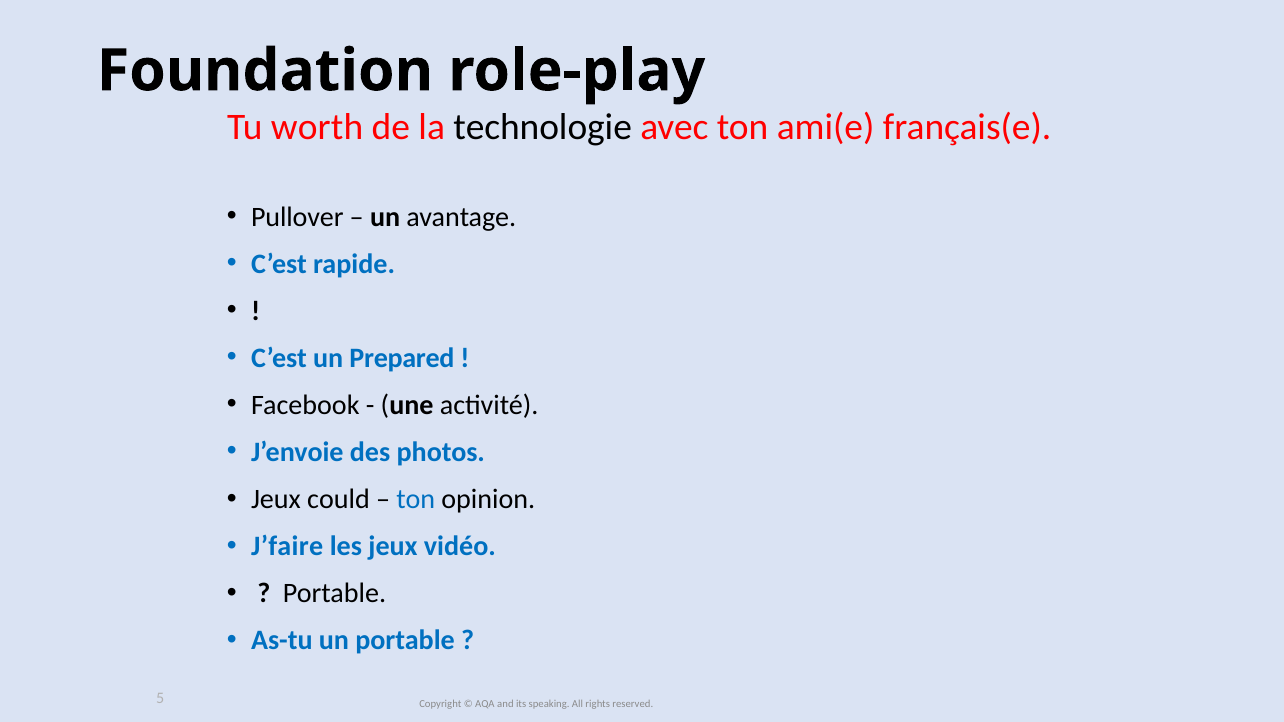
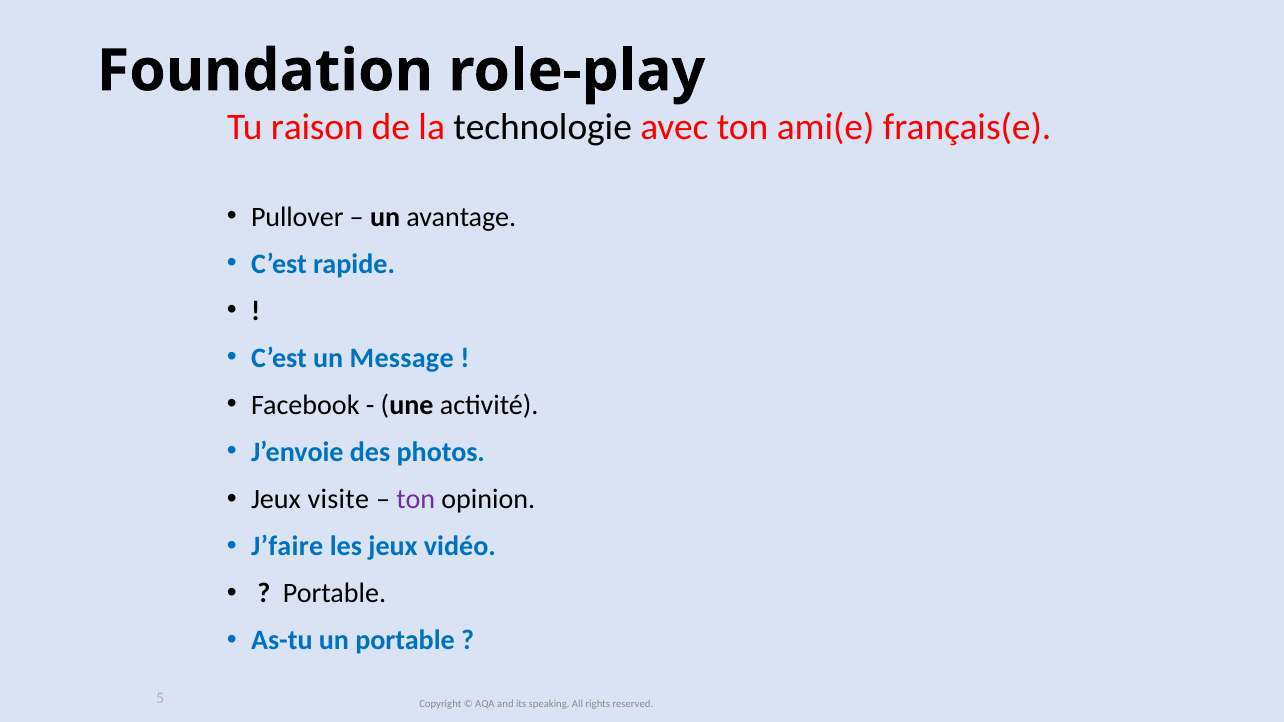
worth: worth -> raison
Prepared: Prepared -> Message
could: could -> visite
ton at (416, 500) colour: blue -> purple
